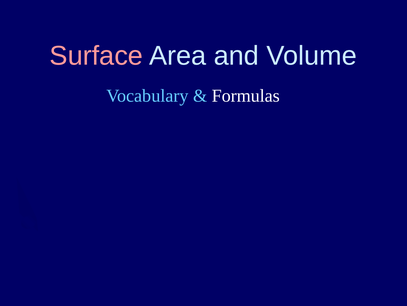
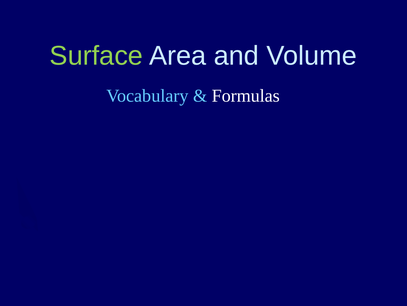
Surface colour: pink -> light green
